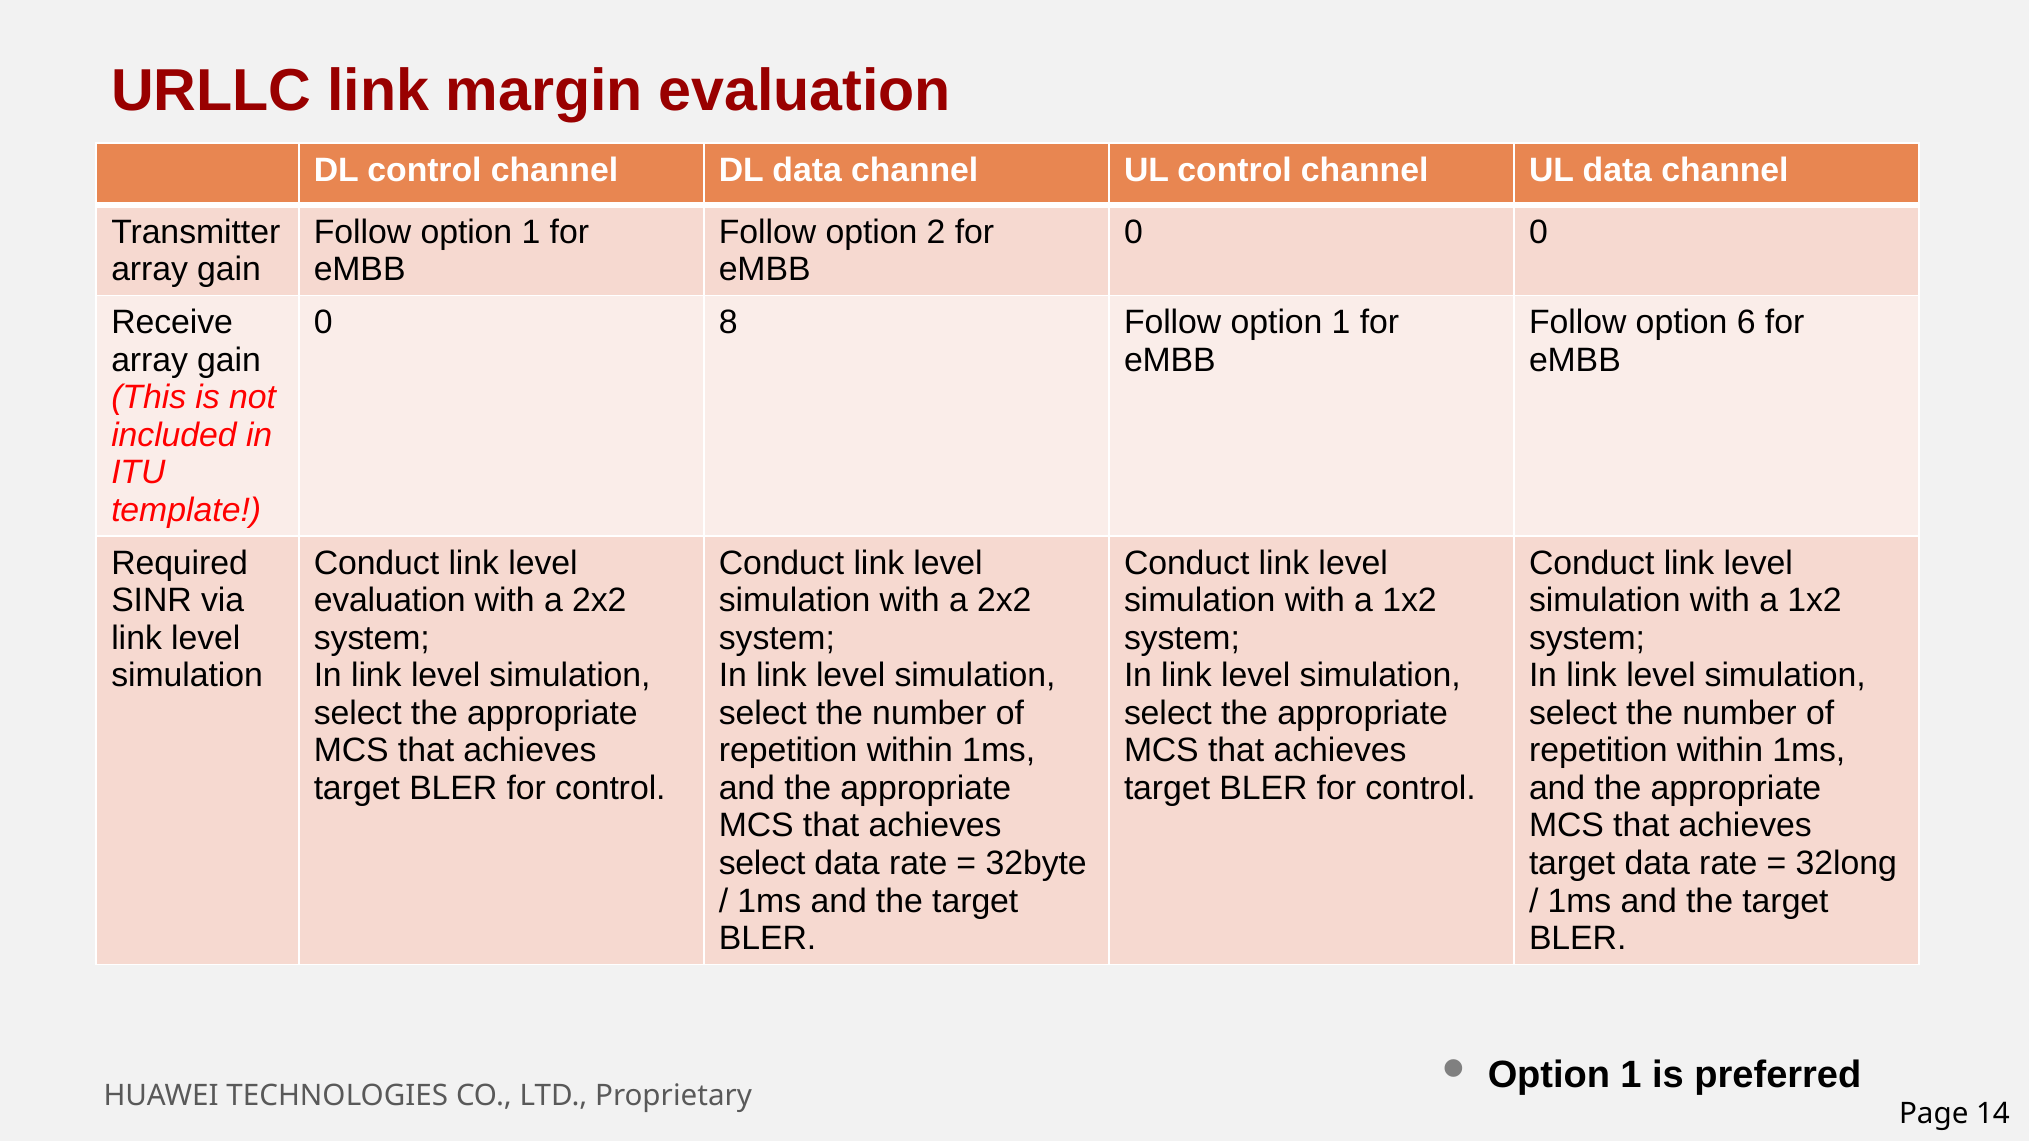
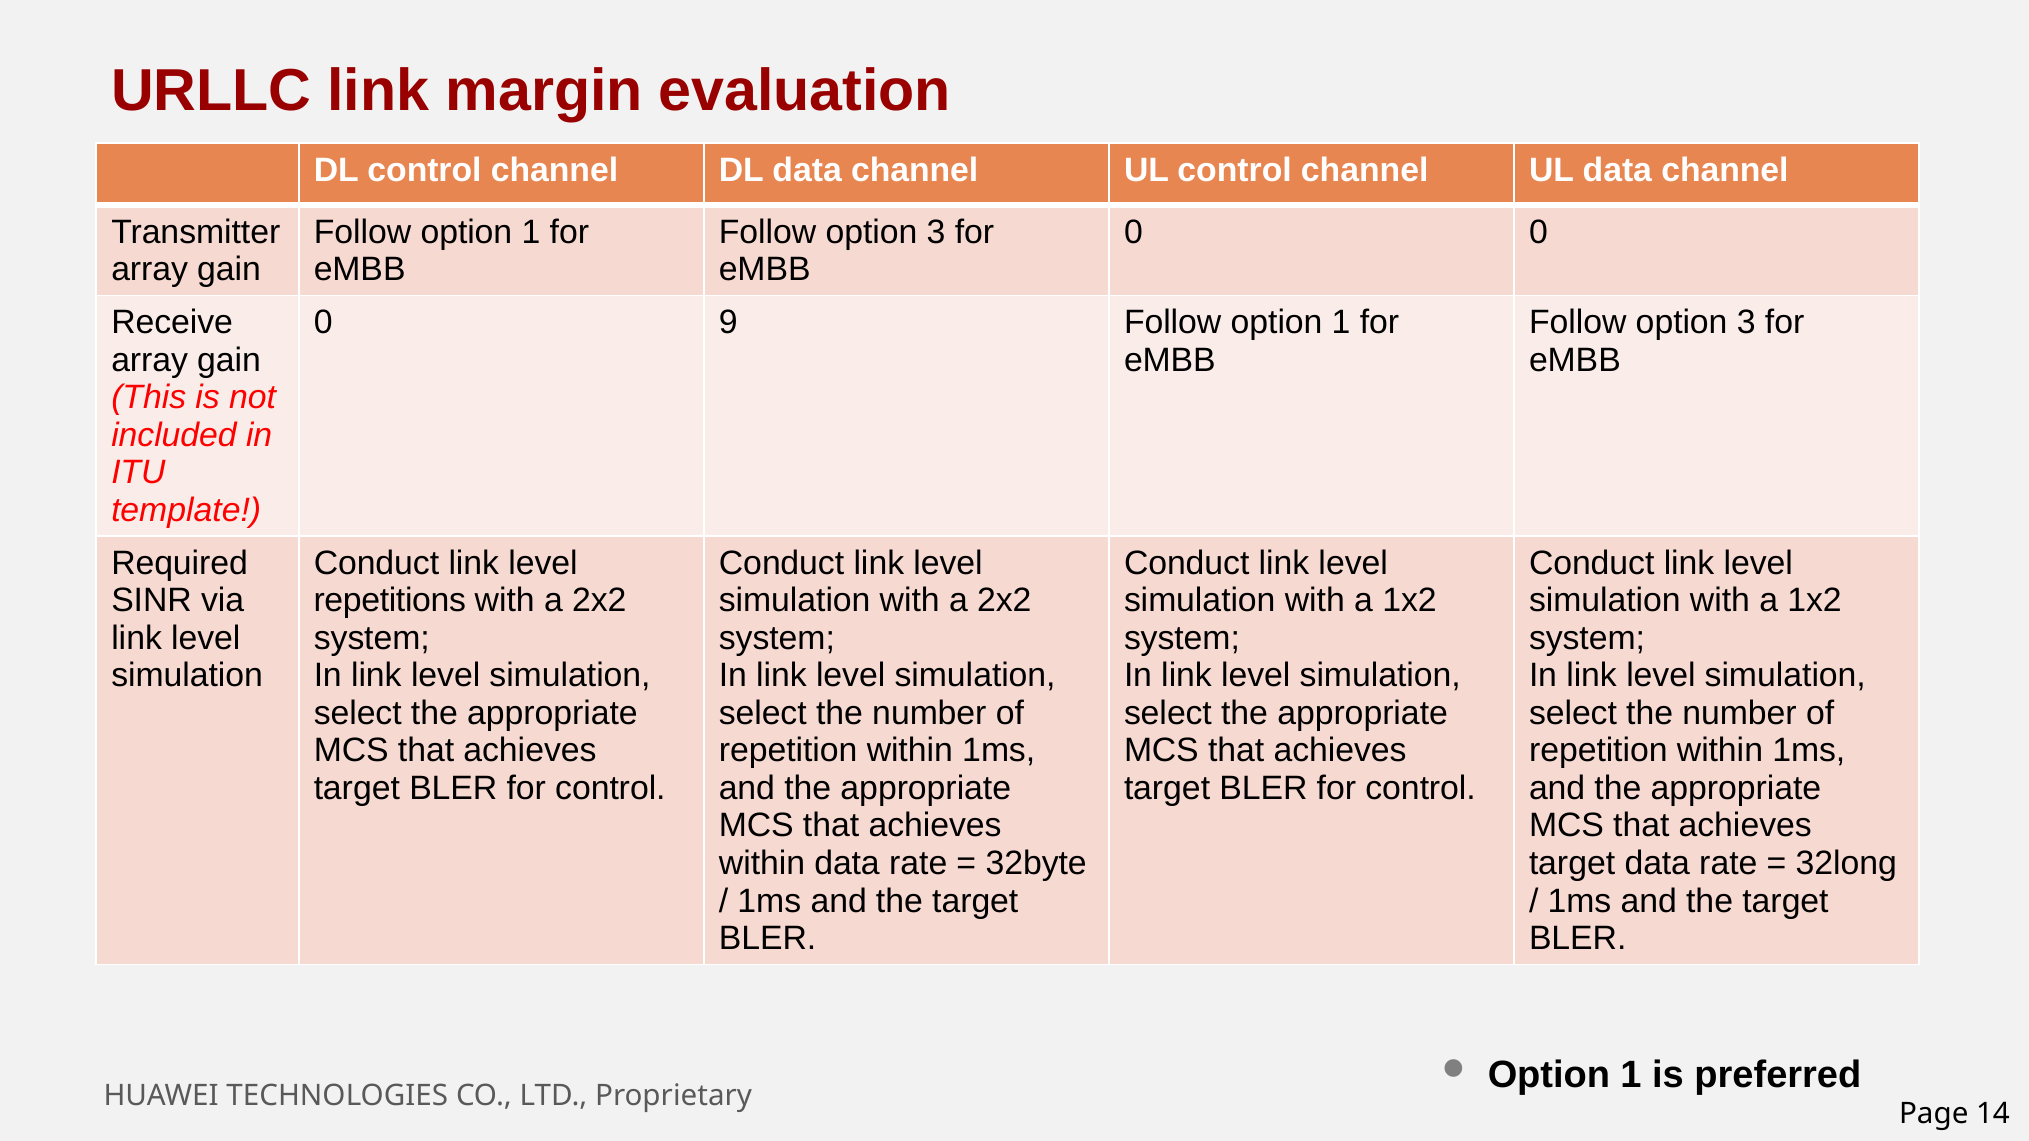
2 at (936, 232): 2 -> 3
8: 8 -> 9
6 at (1746, 322): 6 -> 3
evaluation at (390, 601): evaluation -> repetitions
select at (762, 863): select -> within
